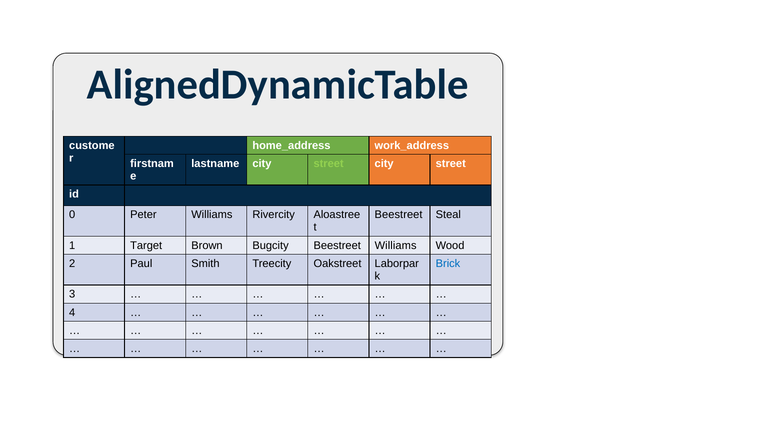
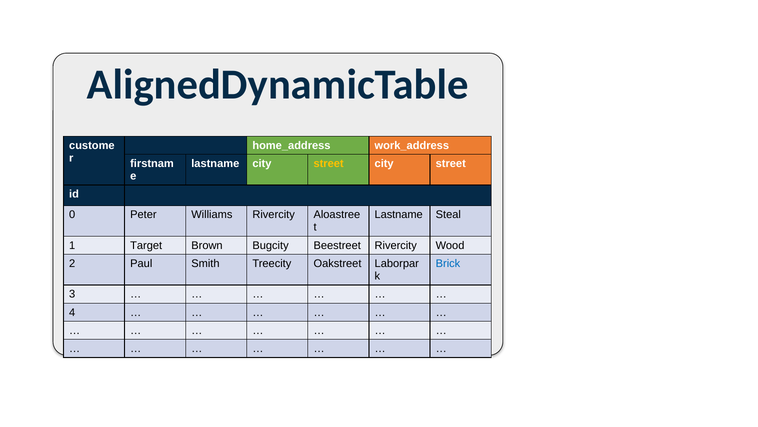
street at (329, 163) colour: light green -> yellow
Beestreet at (399, 215): Beestreet -> Lastname
Beestreet Williams: Williams -> Rivercity
